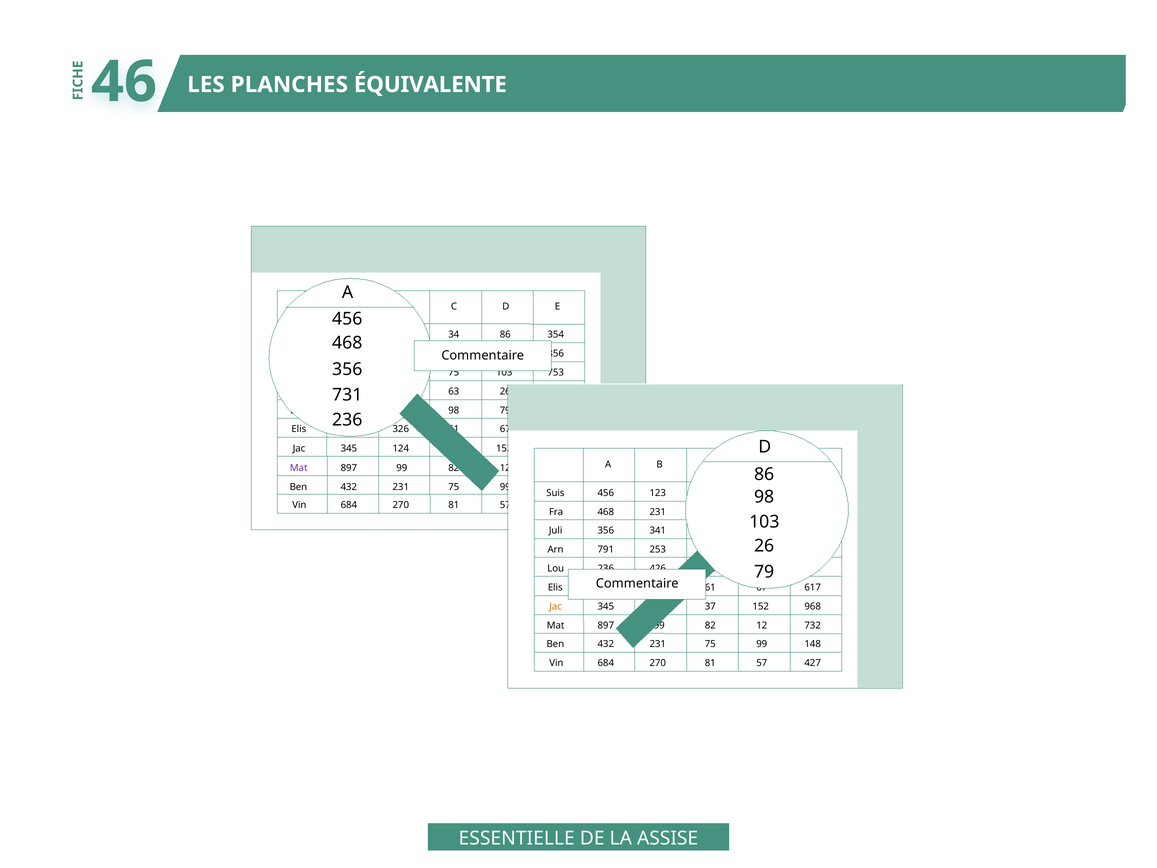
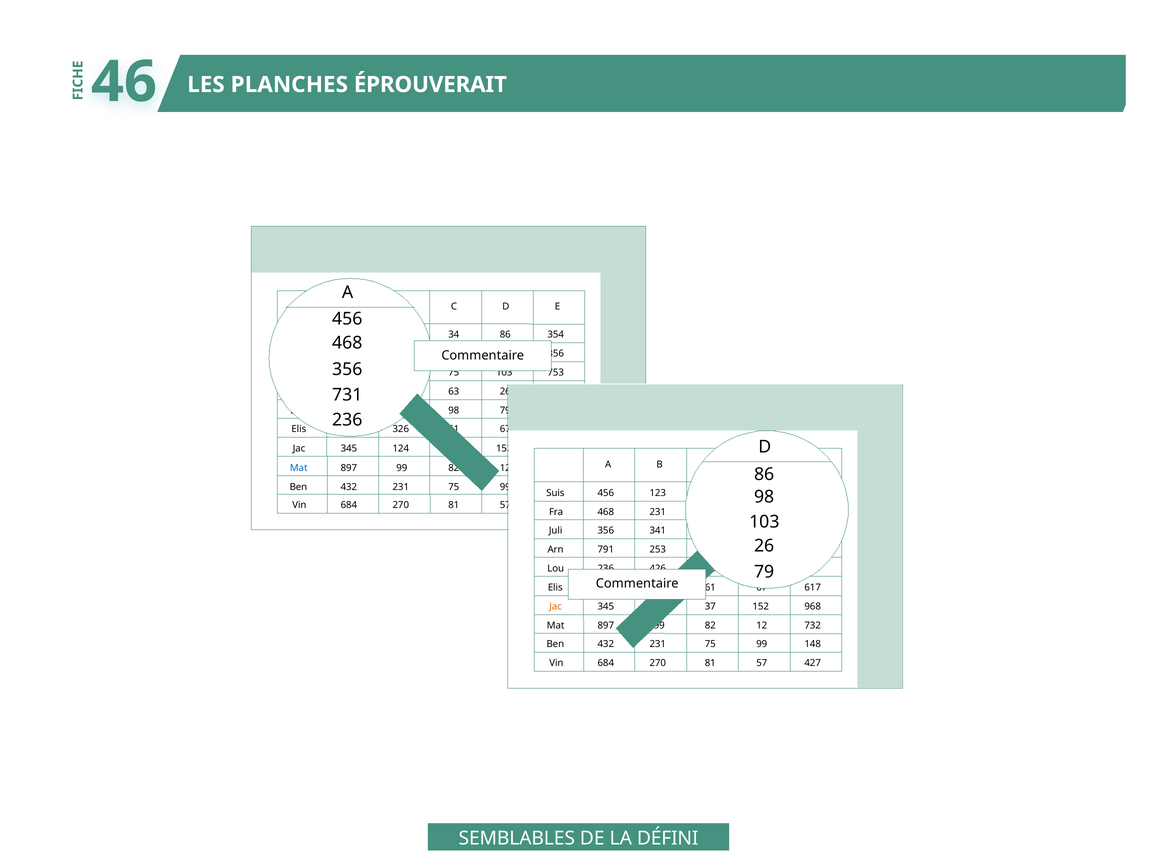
ÉQUIVALENTE: ÉQUIVALENTE -> ÉPROUVERAIT
Mat at (299, 468) colour: purple -> blue
ESSENTIELLE: ESSENTIELLE -> SEMBLABLES
ASSISE: ASSISE -> DÉFINI
